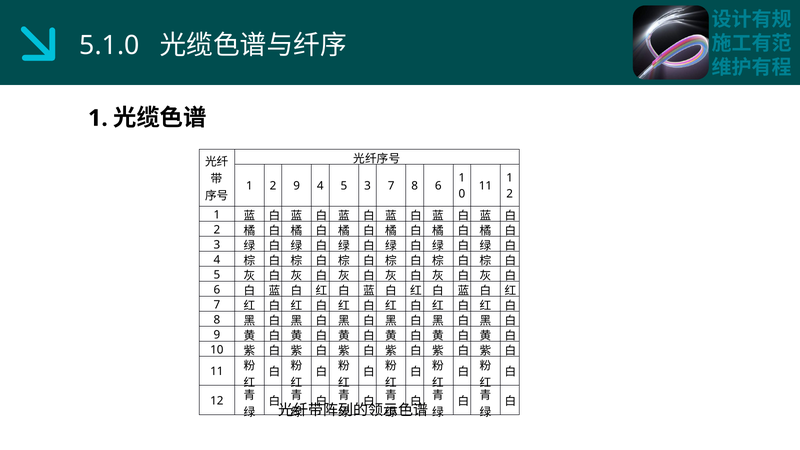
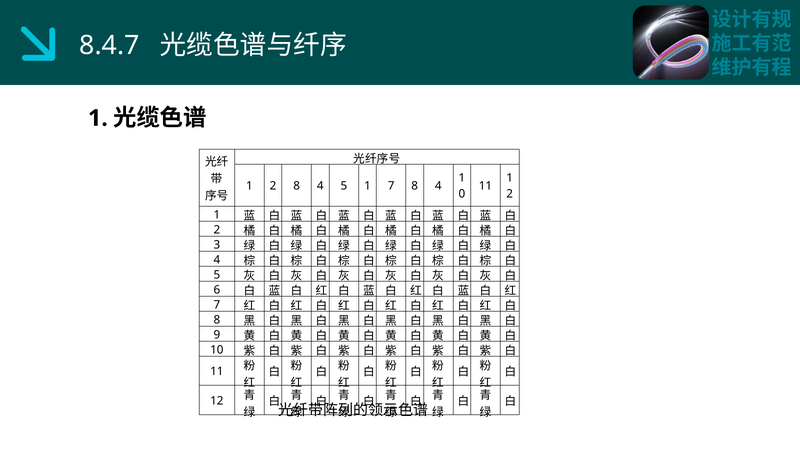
5.1.0: 5.1.0 -> 8.4.7
2 9: 9 -> 8
5 3: 3 -> 1
7 8 6: 6 -> 4
